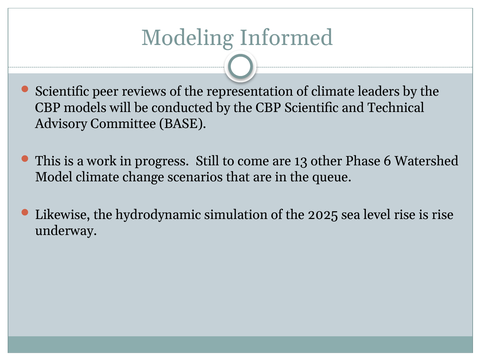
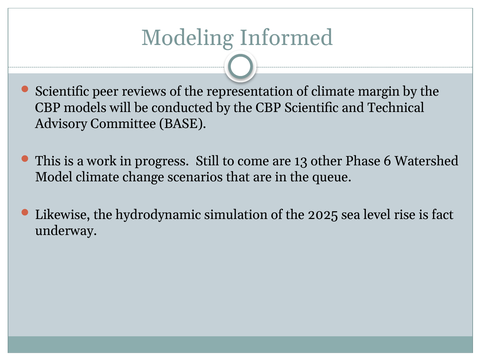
leaders: leaders -> margin
is rise: rise -> fact
